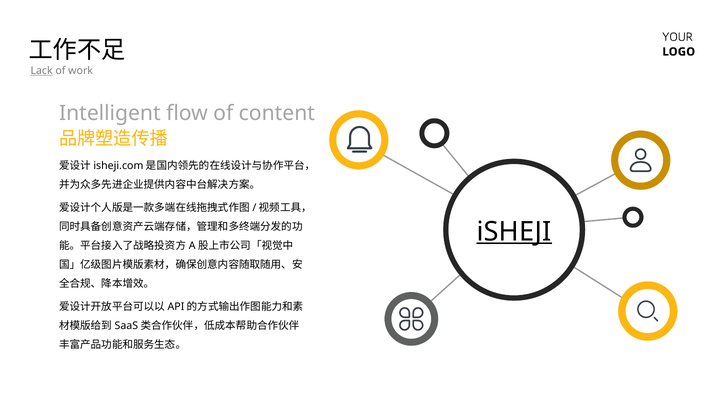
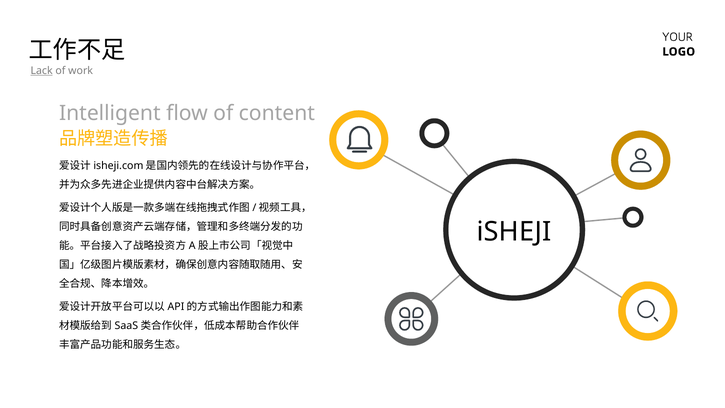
iSHEJI underline: present -> none
